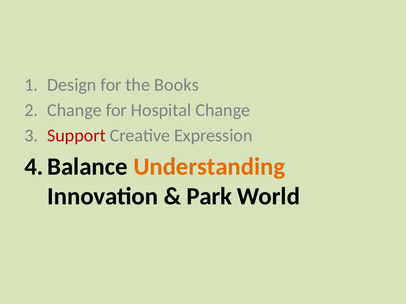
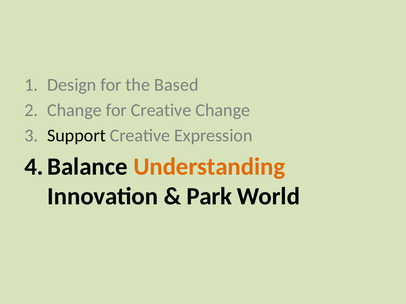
Books: Books -> Based
for Hospital: Hospital -> Creative
Support colour: red -> black
